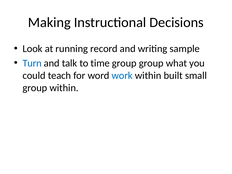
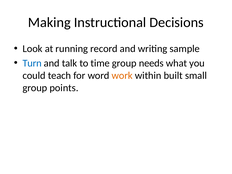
group group: group -> needs
work colour: blue -> orange
group within: within -> points
